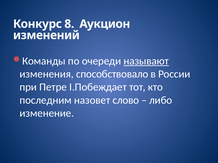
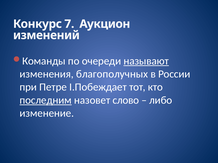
8: 8 -> 7
способствовало: способствовало -> благополучных
последним underline: none -> present
